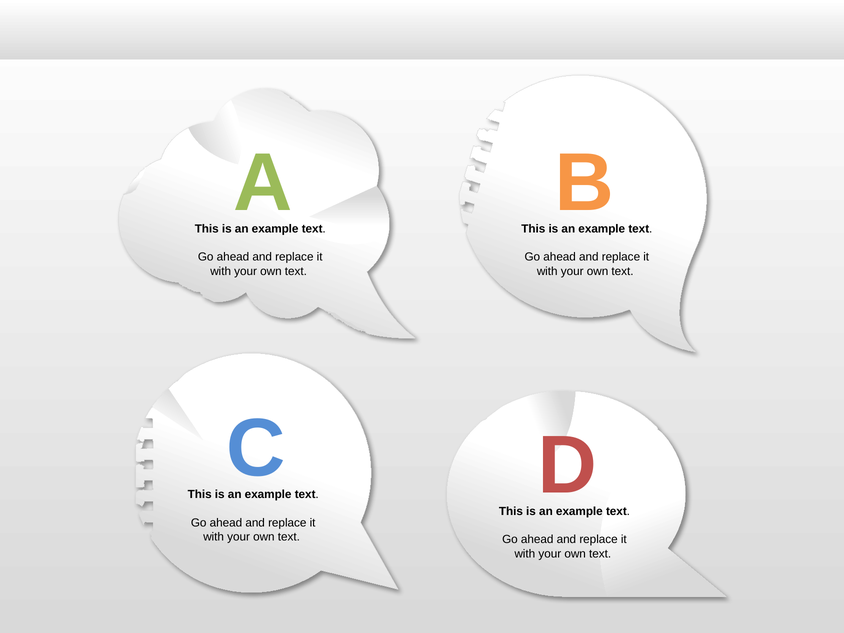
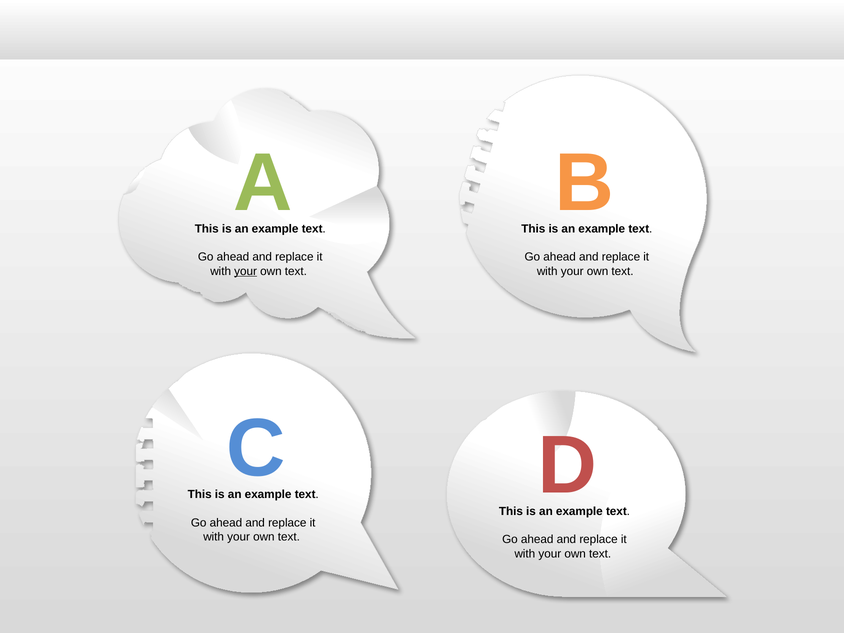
your at (246, 271) underline: none -> present
